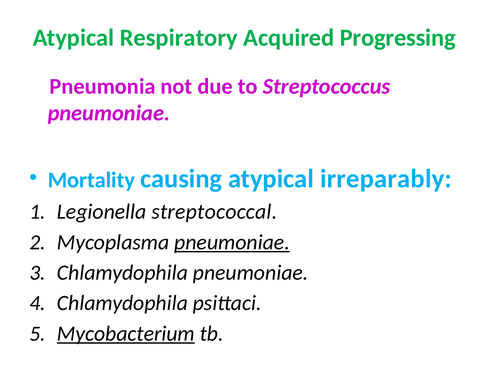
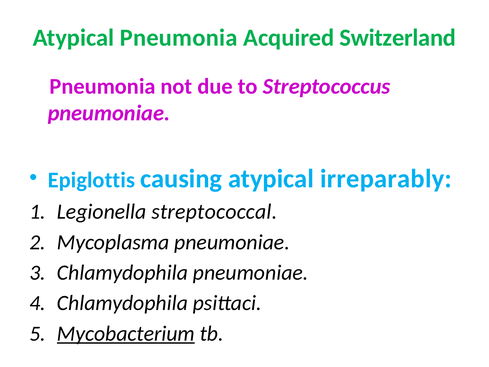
Atypical Respiratory: Respiratory -> Pneumonia
Progressing: Progressing -> Switzerland
Mortality: Mortality -> Epiglottis
pneumoniae at (232, 242) underline: present -> none
